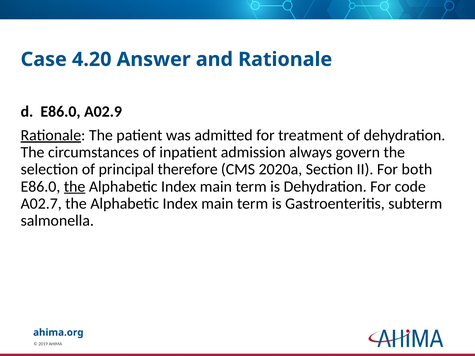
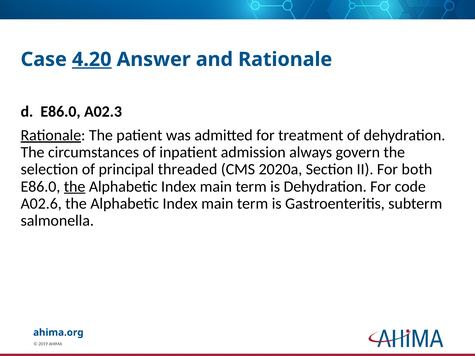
4.20 underline: none -> present
A02.9: A02.9 -> A02.3
therefore: therefore -> threaded
A02.7: A02.7 -> A02.6
